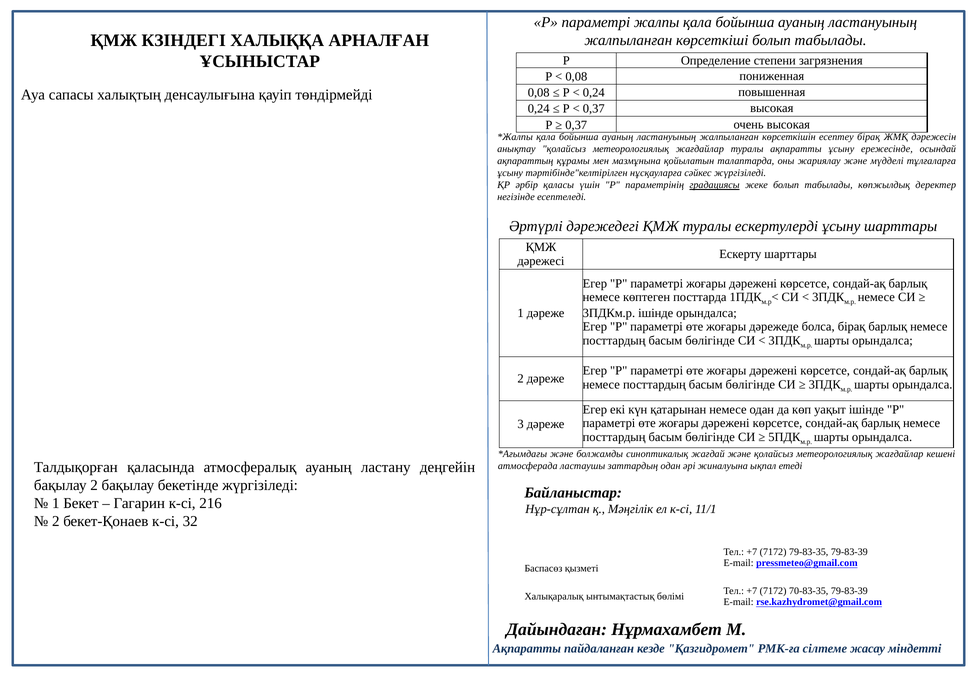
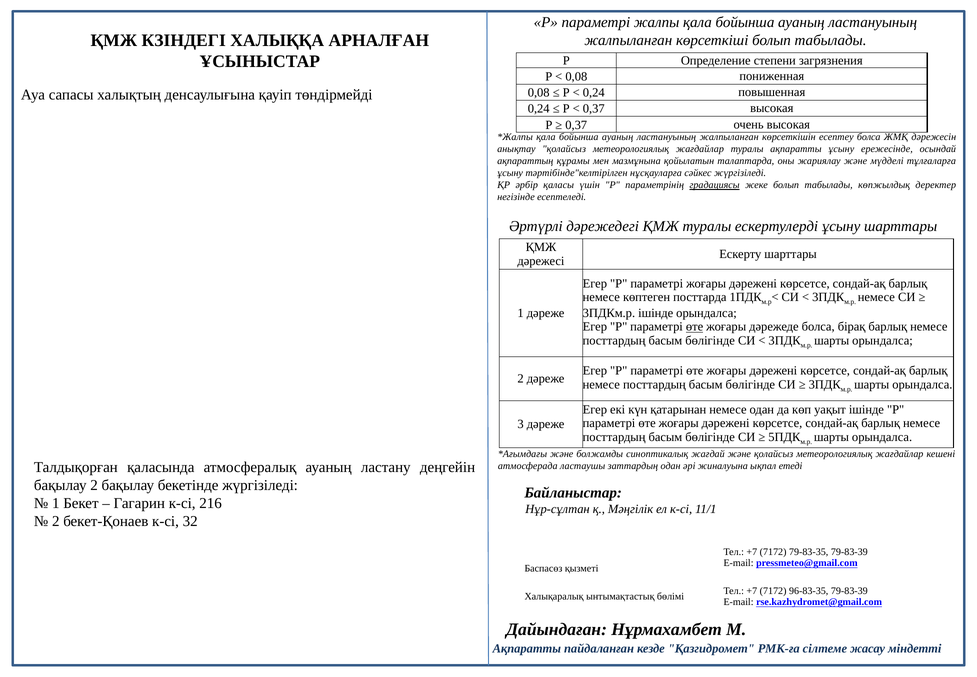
есептеу бірақ: бірақ -> болса
өте at (695, 327) underline: none -> present
70-83-35: 70-83-35 -> 96-83-35
